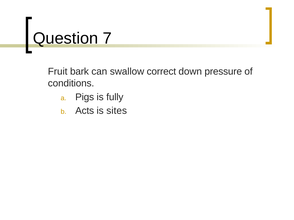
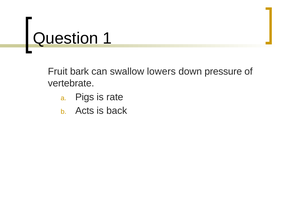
7: 7 -> 1
correct: correct -> lowers
conditions: conditions -> vertebrate
fully: fully -> rate
sites: sites -> back
